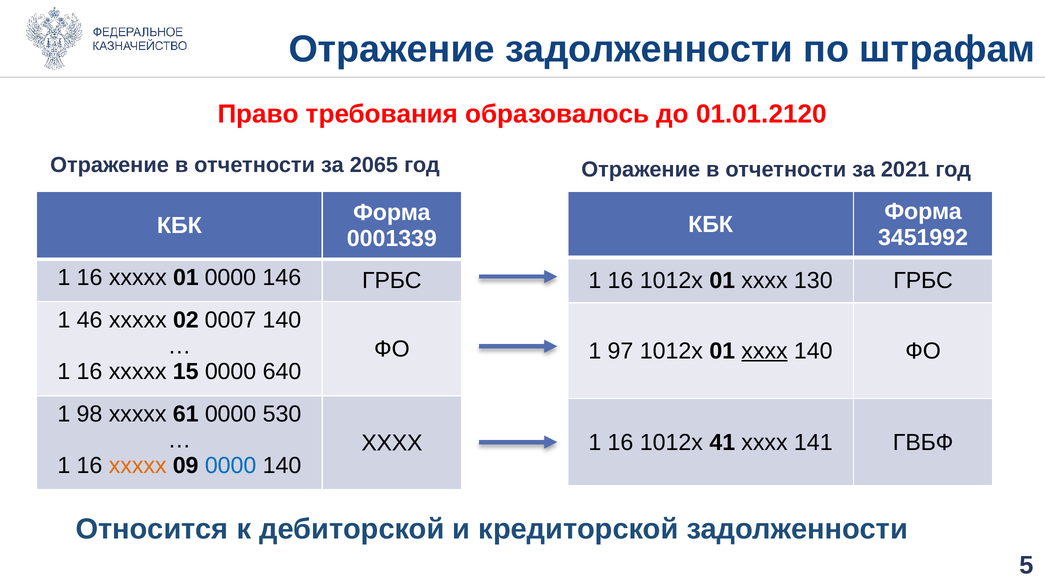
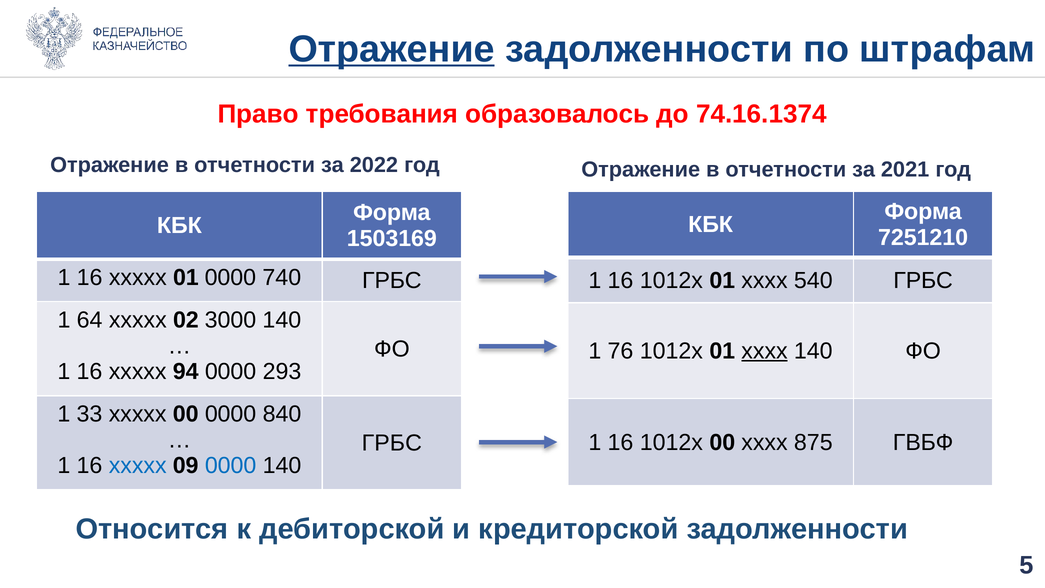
Отражение at (392, 49) underline: none -> present
01.01.2120: 01.01.2120 -> 74.16.1374
2065: 2065 -> 2022
3451992: 3451992 -> 7251210
0001339: 0001339 -> 1503169
146: 146 -> 740
130: 130 -> 540
46: 46 -> 64
0007: 0007 -> 3000
97: 97 -> 76
15: 15 -> 94
640: 640 -> 293
98: 98 -> 33
xxxxx 61: 61 -> 00
530: 530 -> 840
1012х 41: 41 -> 00
141: 141 -> 875
ХХХХ at (392, 443): ХХХХ -> ГРБС
xxxxx at (138, 466) colour: orange -> blue
